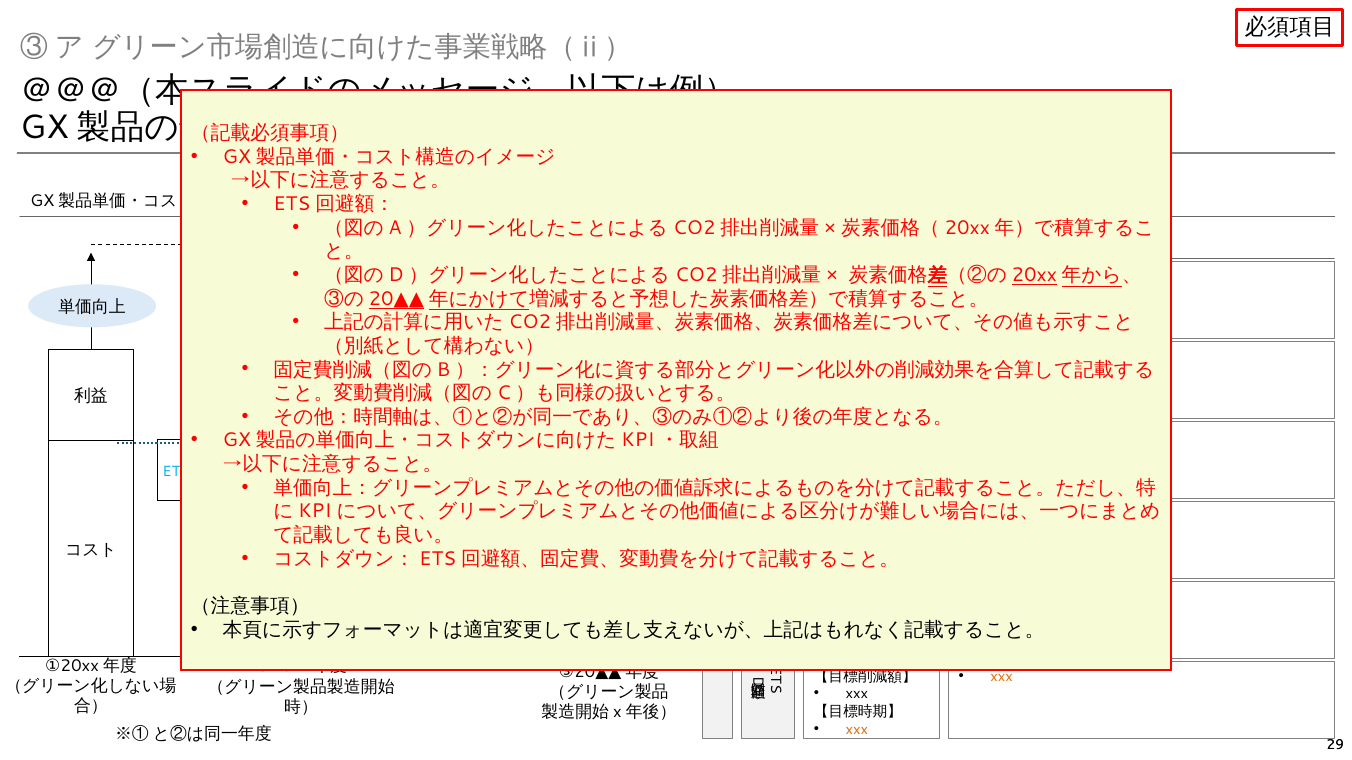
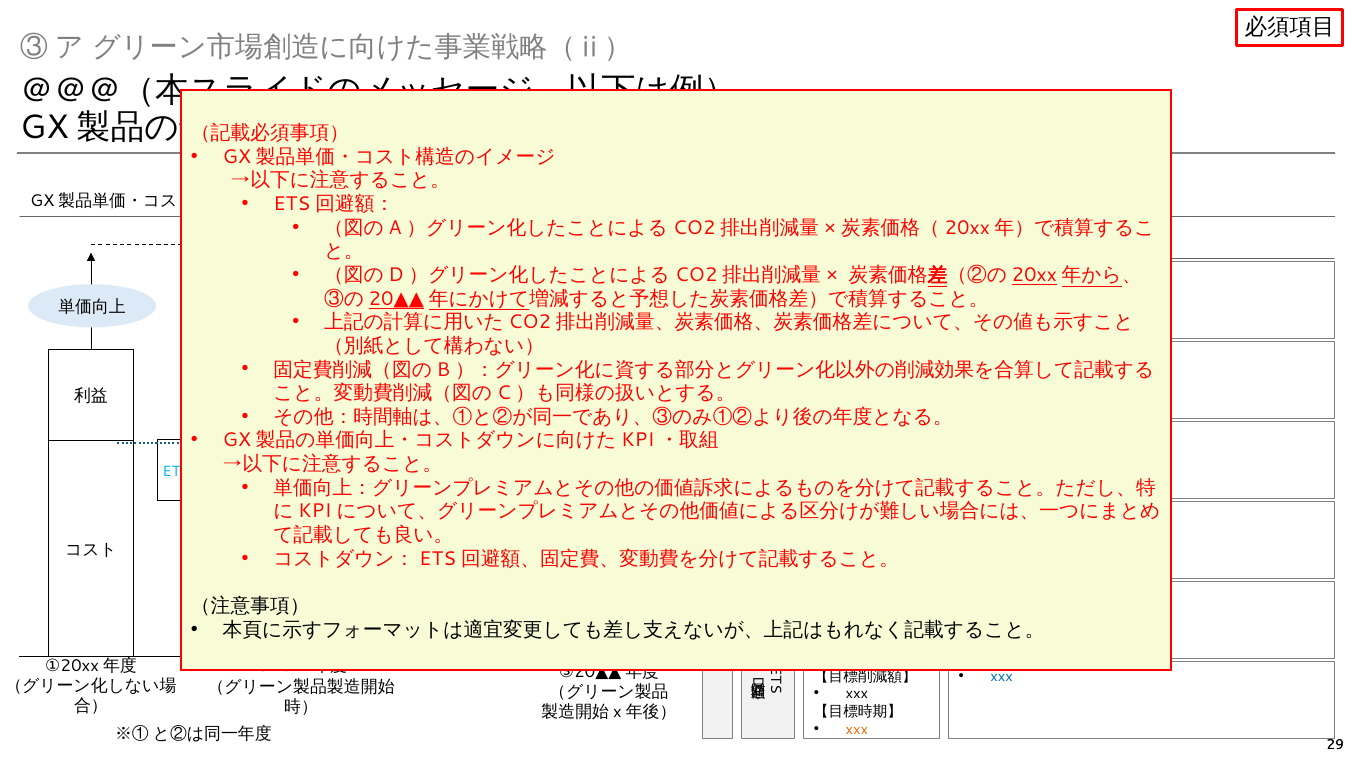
xxx at (1002, 677) colour: orange -> blue
